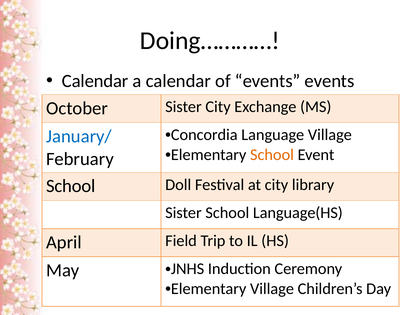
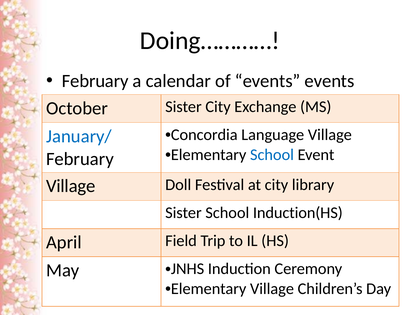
Calendar at (95, 81): Calendar -> February
School at (272, 155) colour: orange -> blue
School at (71, 186): School -> Village
Language(HS: Language(HS -> Induction(HS
